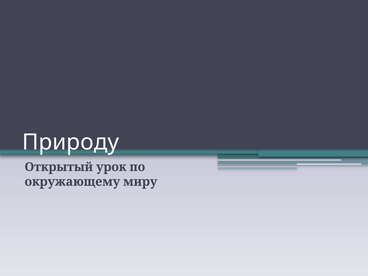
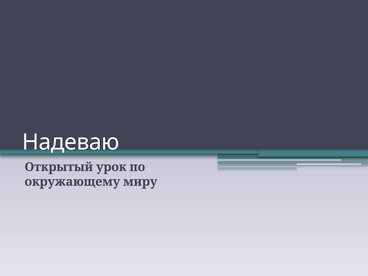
Природу: Природу -> Надеваю
